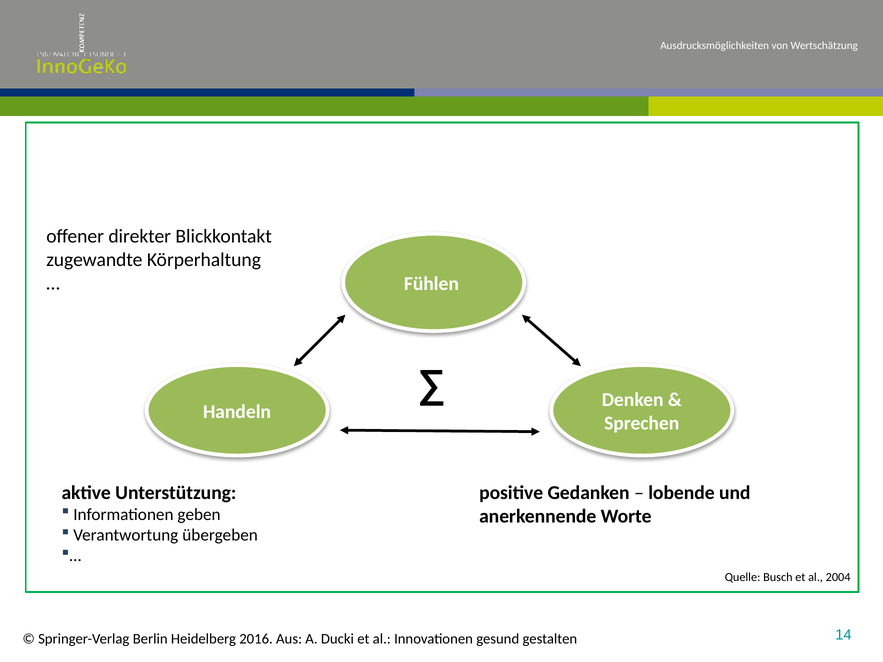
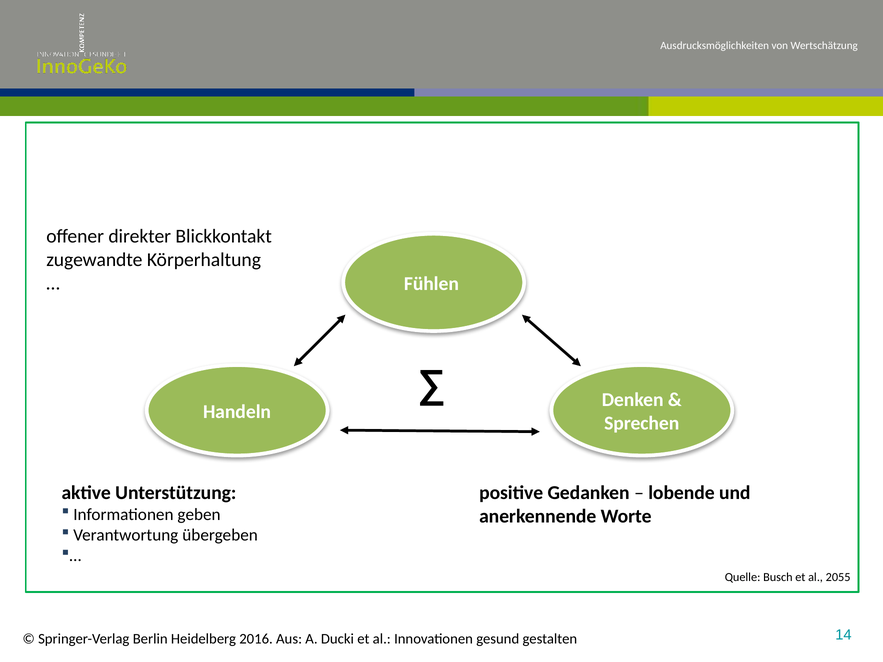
2004: 2004 -> 2055
